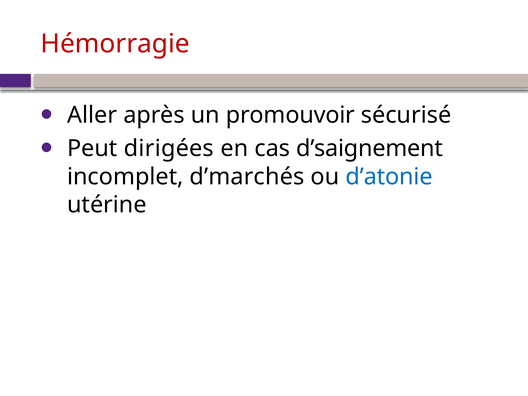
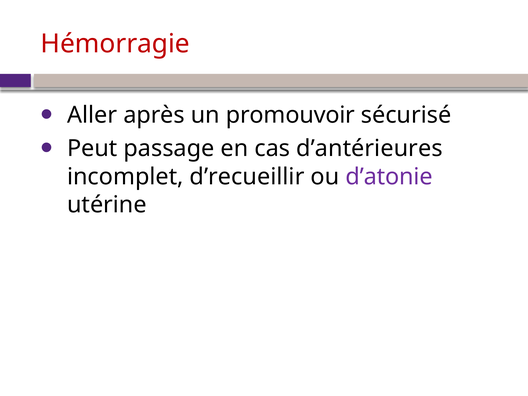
dirigées: dirigées -> passage
d’saignement: d’saignement -> d’antérieures
d’marchés: d’marchés -> d’recueillir
d’atonie colour: blue -> purple
